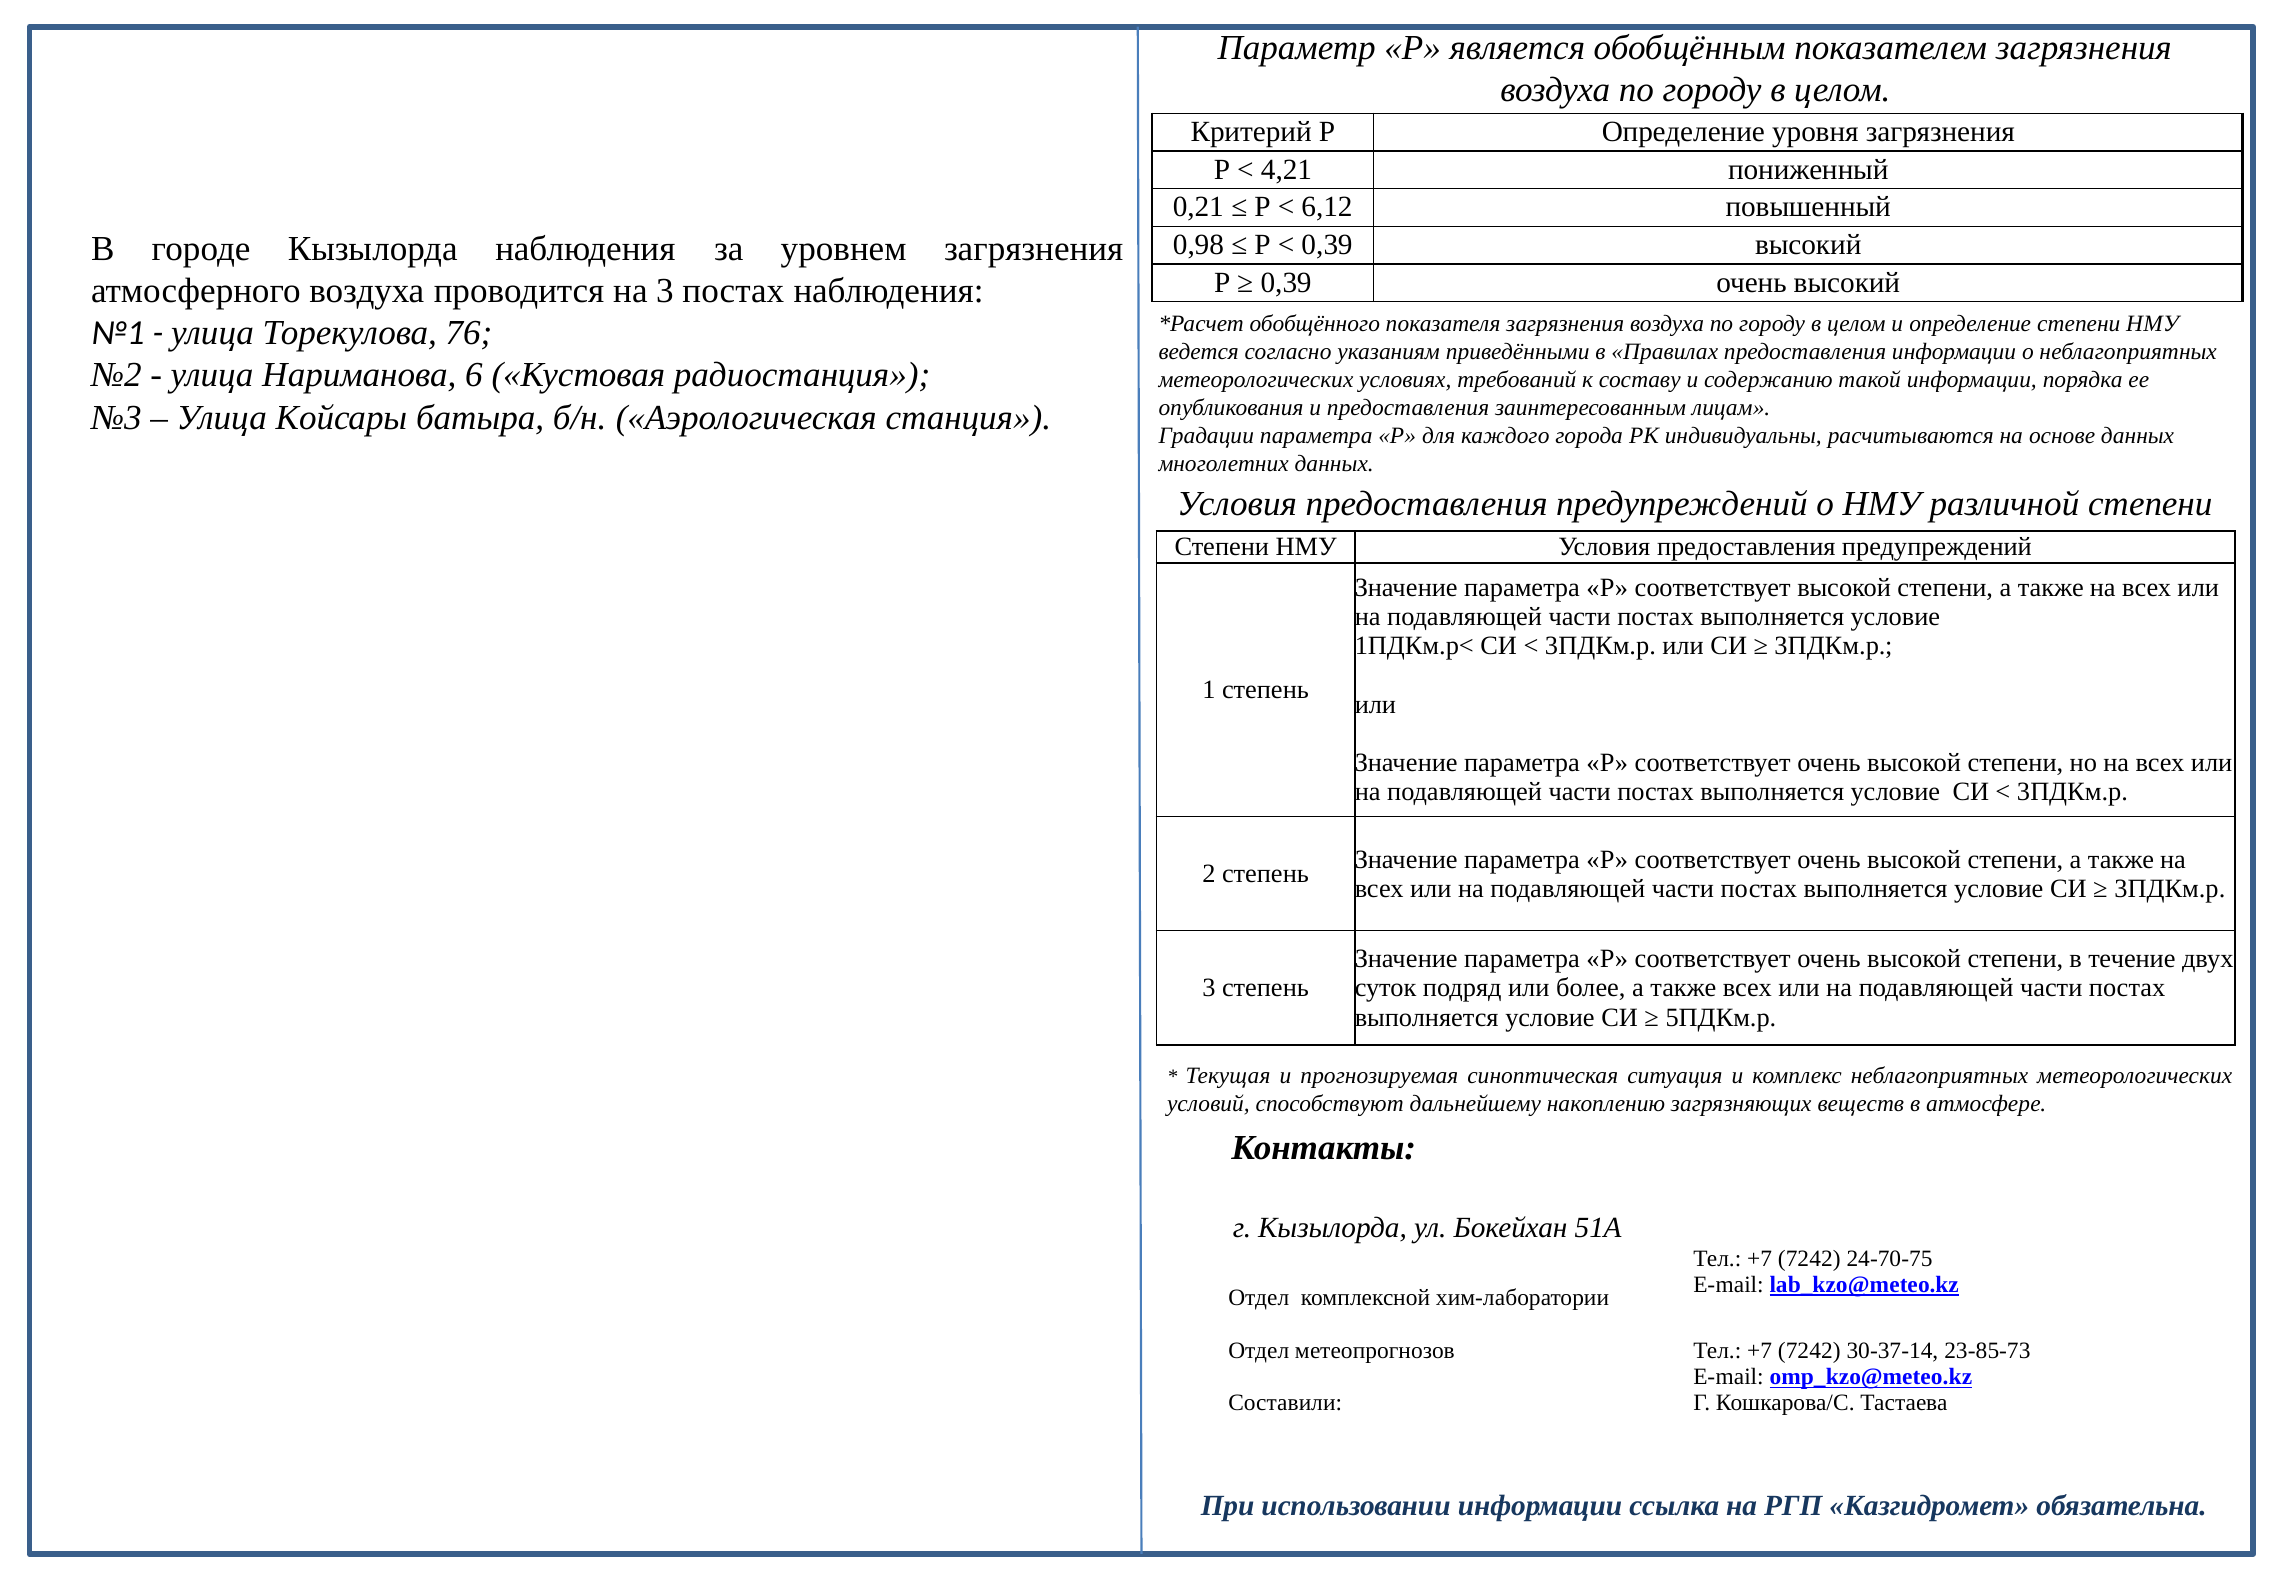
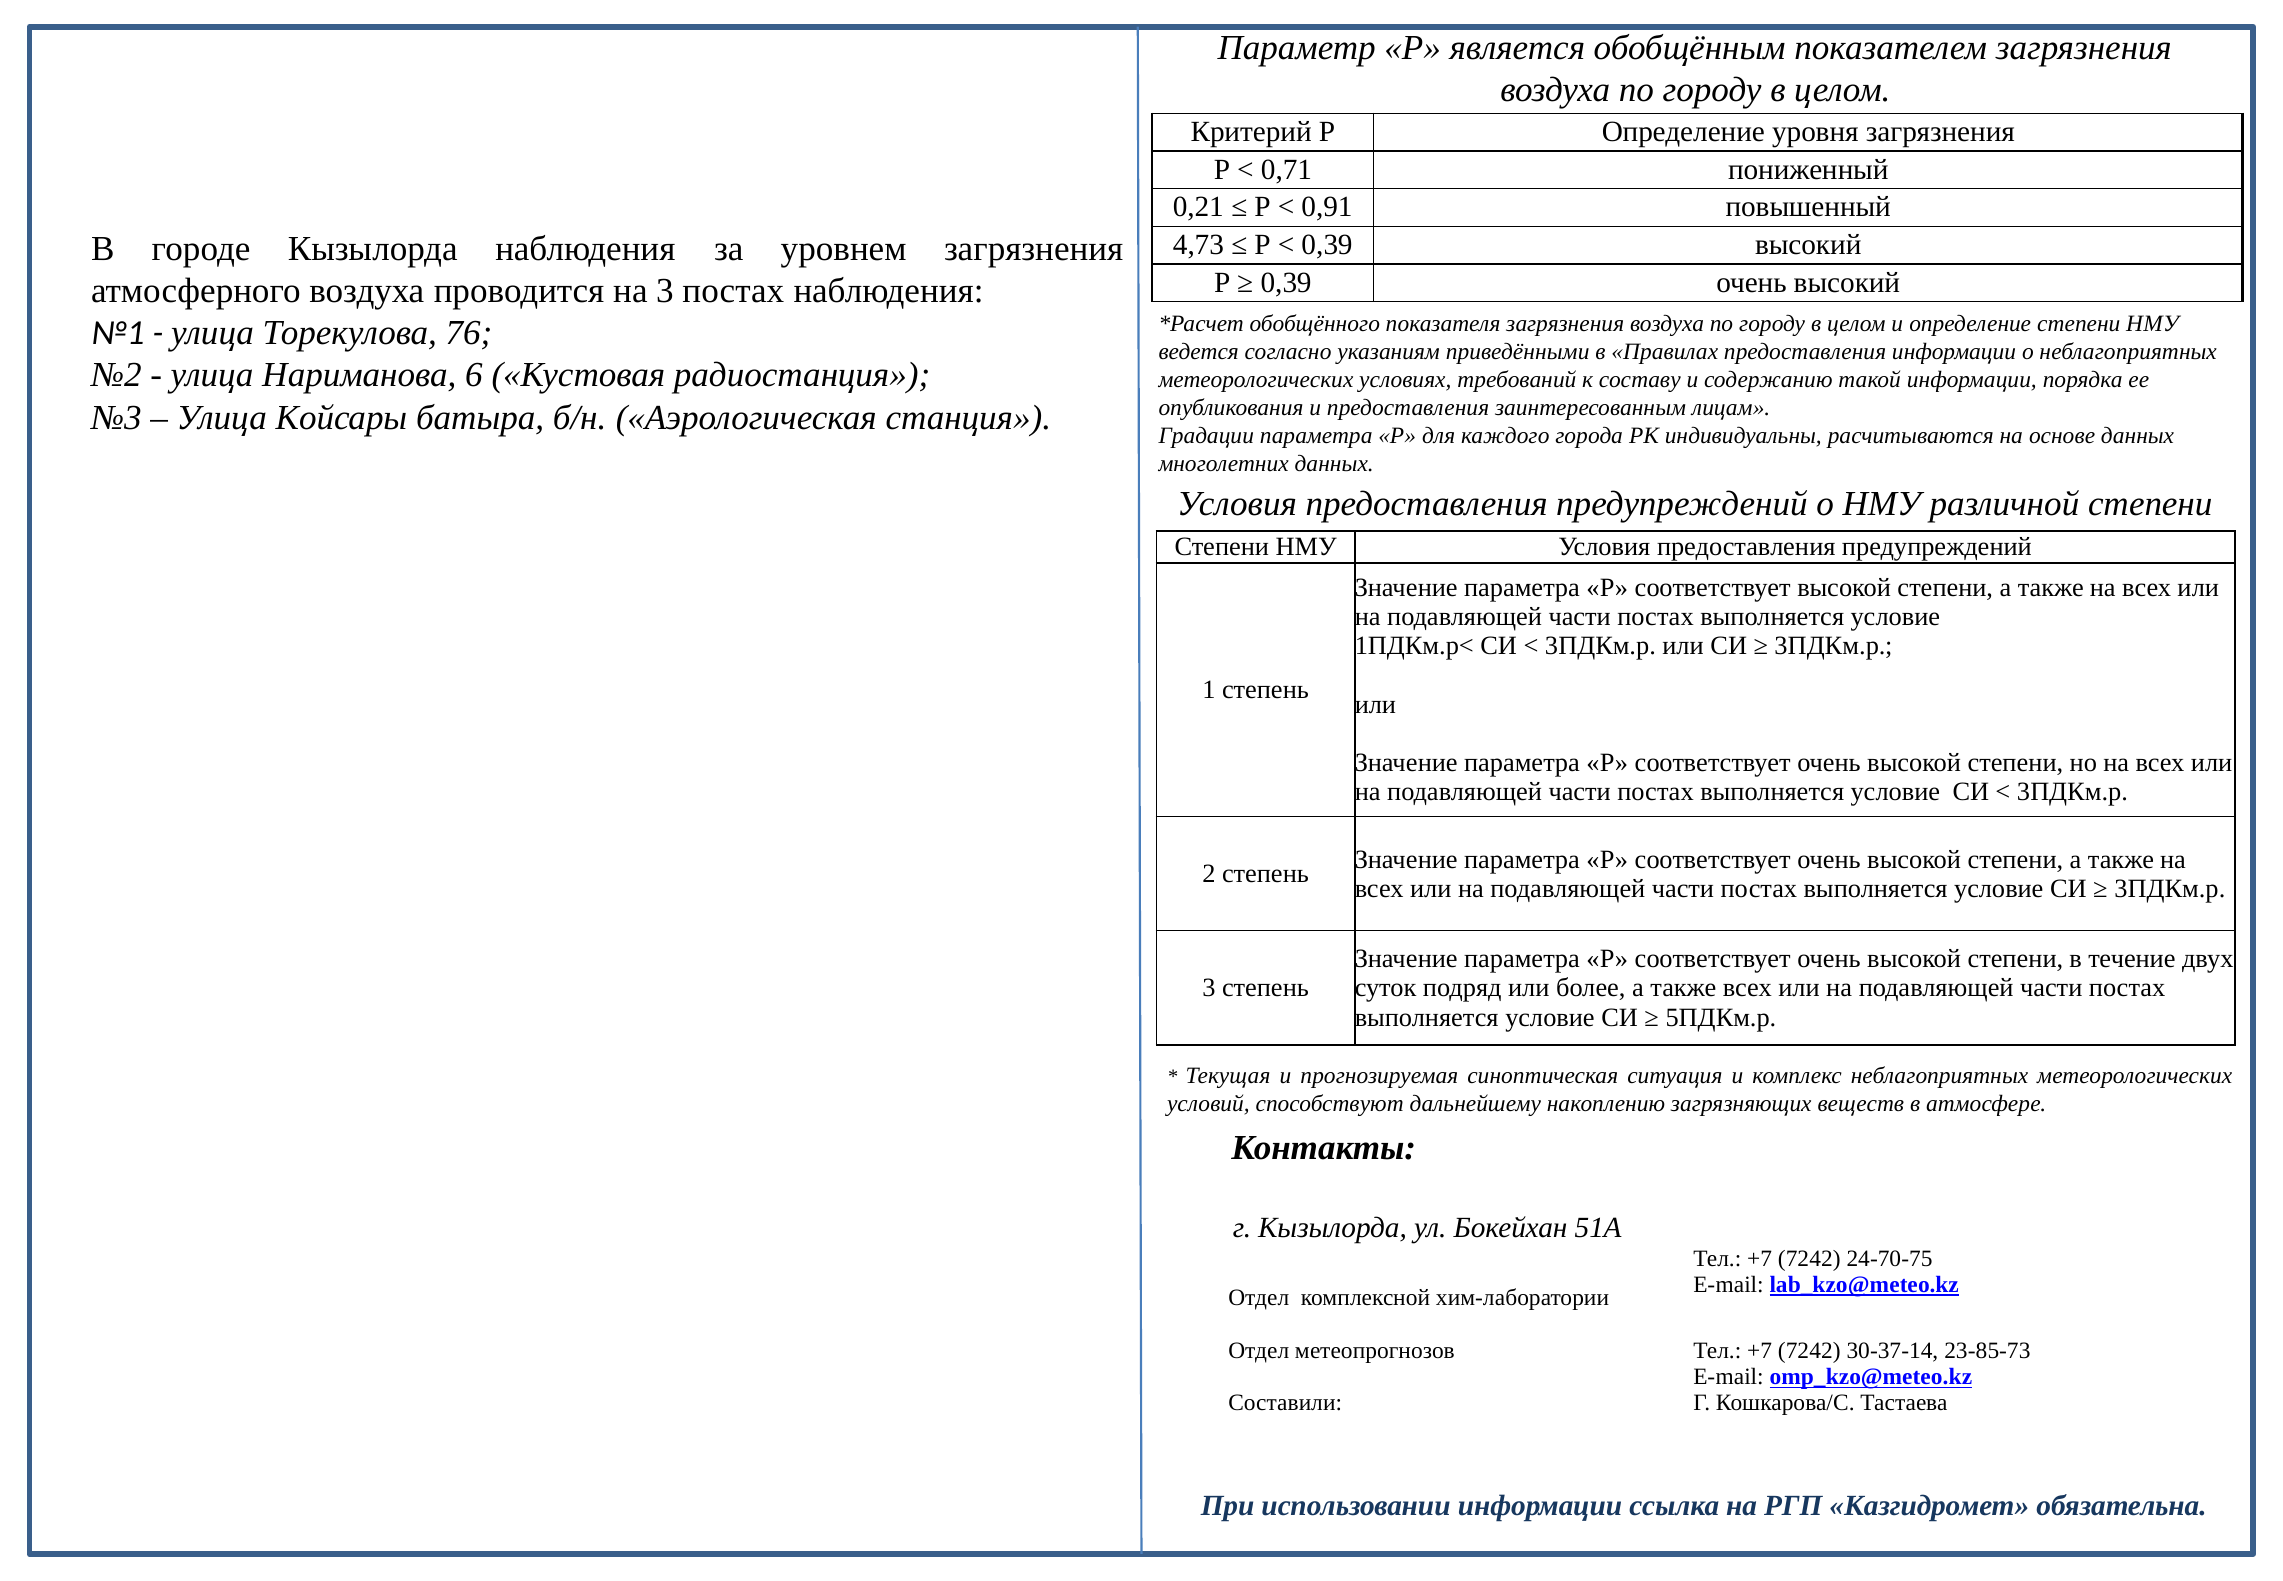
4,21: 4,21 -> 0,71
6,12: 6,12 -> 0,91
0,98: 0,98 -> 4,73
